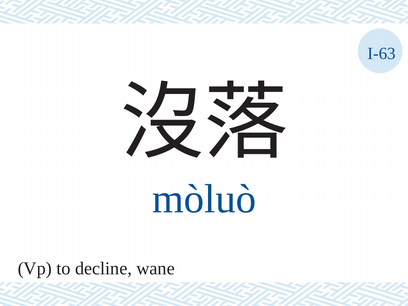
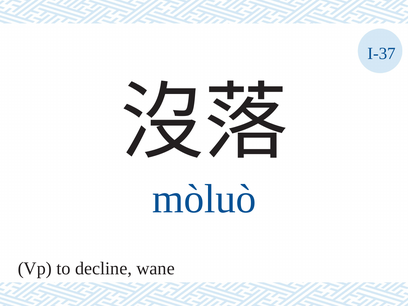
I-63: I-63 -> I-37
